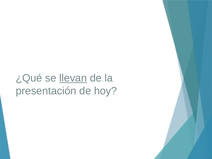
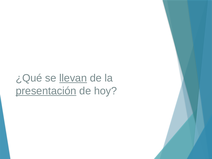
presentación underline: none -> present
